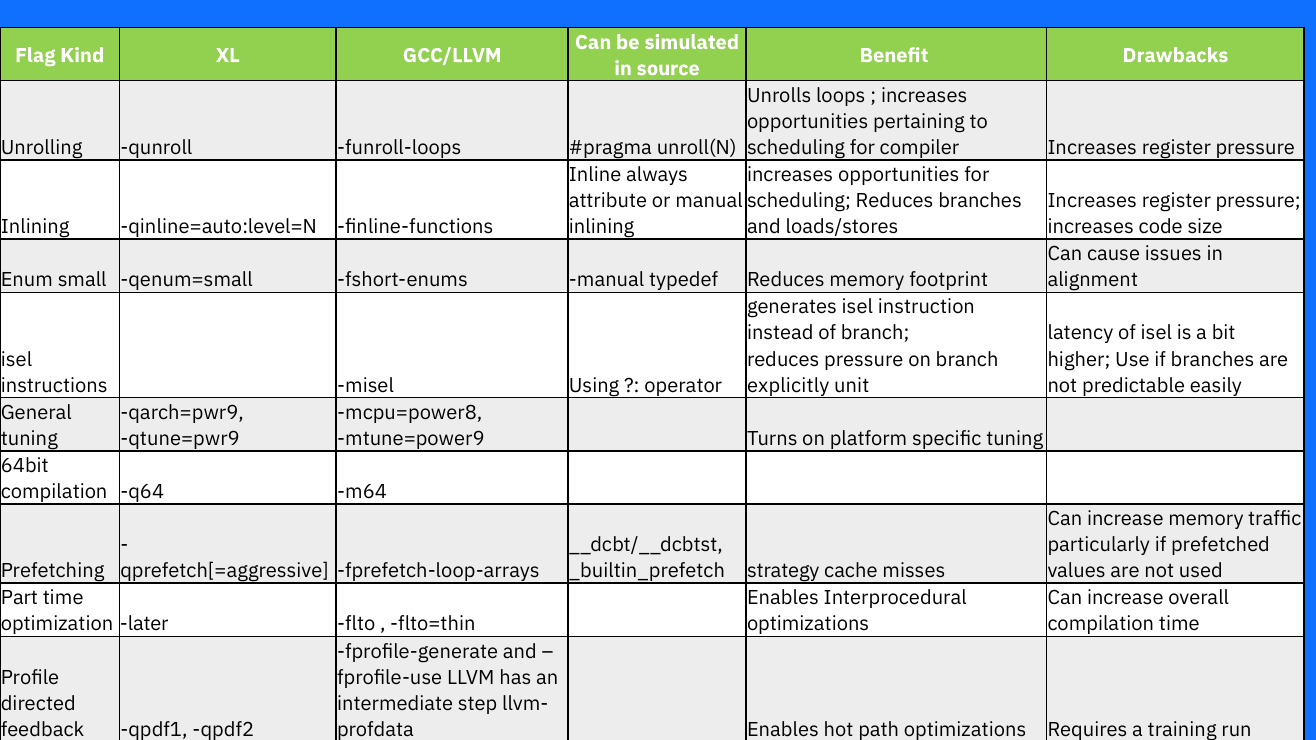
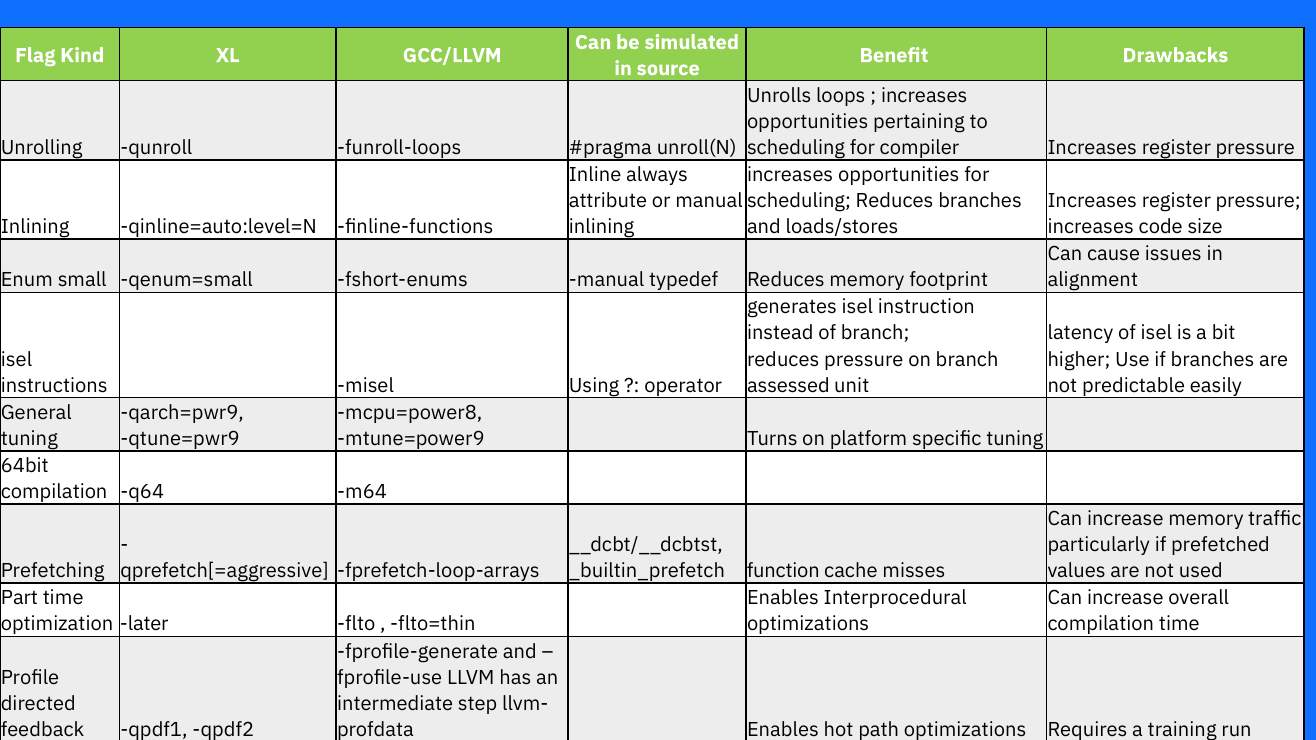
explicitly: explicitly -> assessed
strategy: strategy -> function
